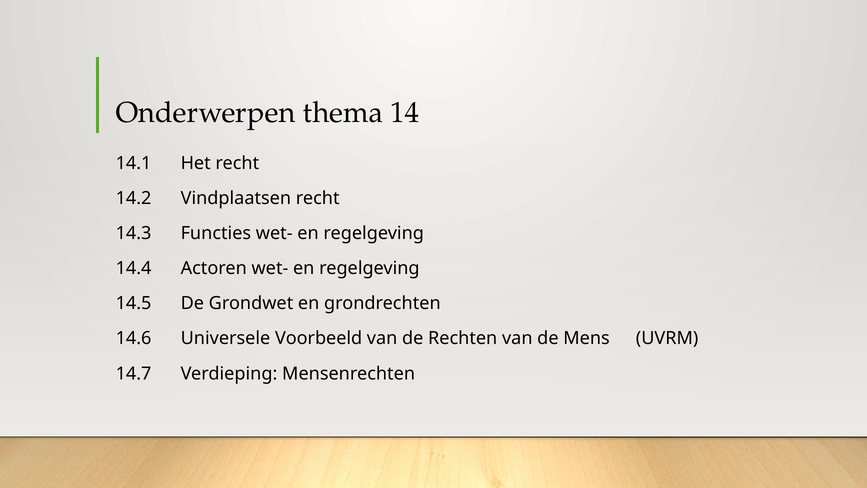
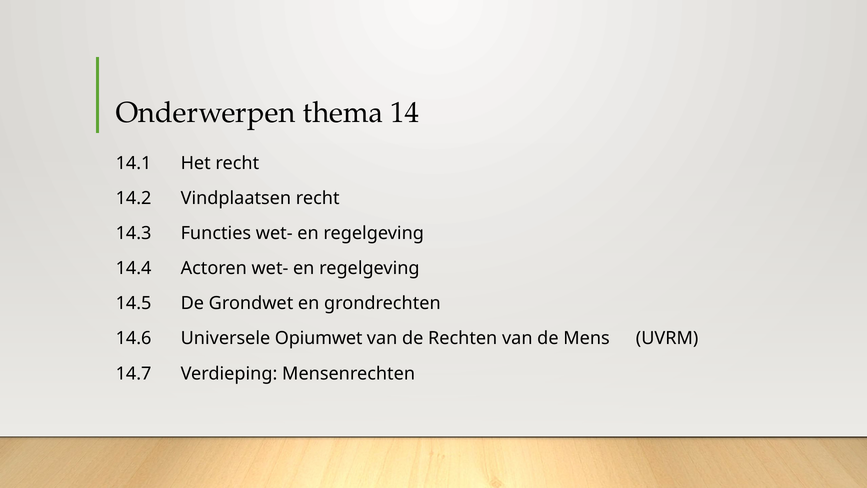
Voorbeeld: Voorbeeld -> Opiumwet
